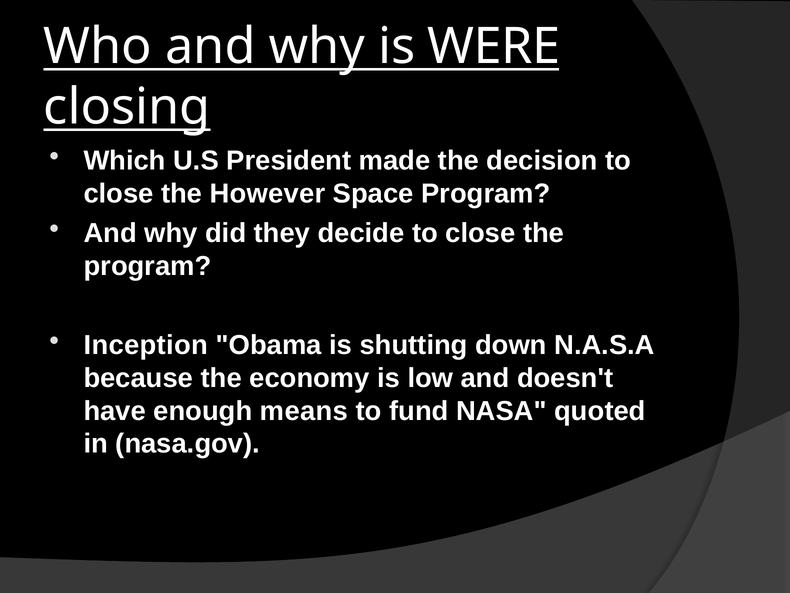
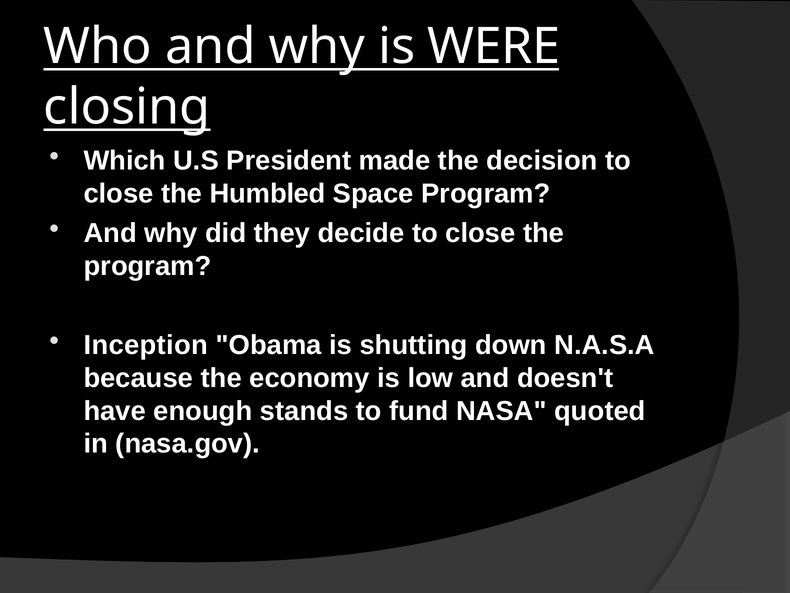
However: However -> Humbled
means: means -> stands
